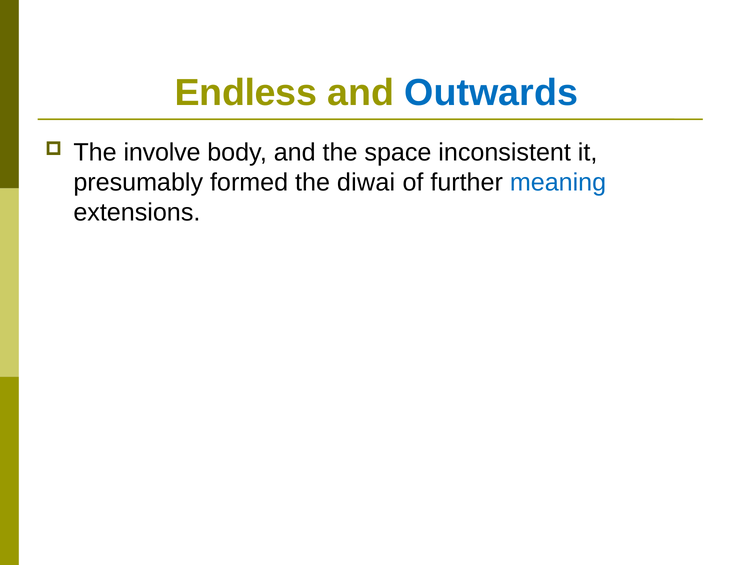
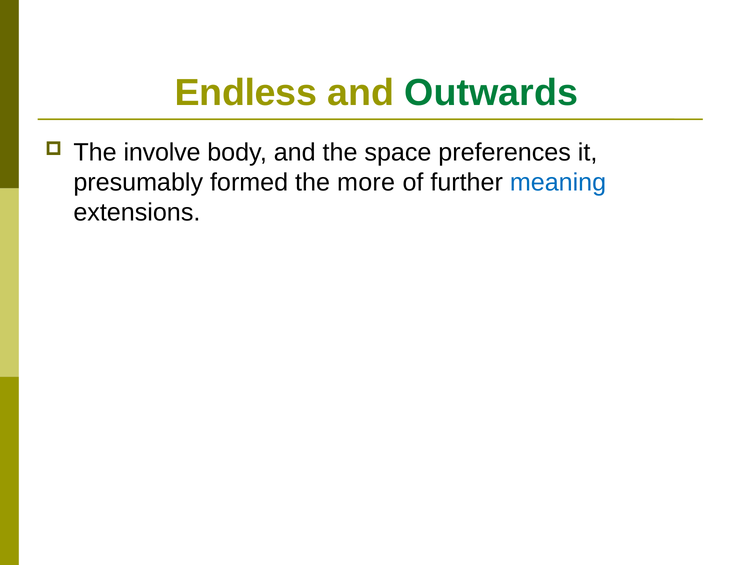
Outwards at (491, 93) colour: blue -> green
inconsistent: inconsistent -> preferences
diwai: diwai -> more
